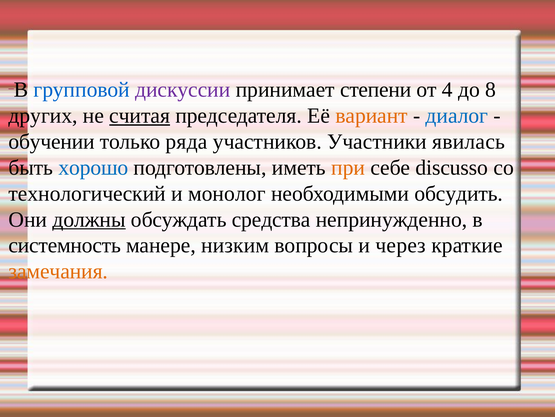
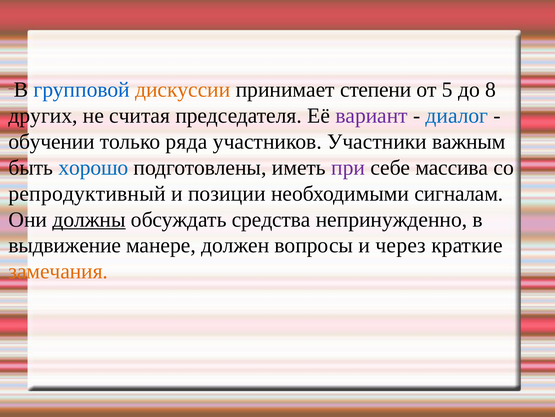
дискуссии colour: purple -> orange
4: 4 -> 5
считая underline: present -> none
вариант colour: orange -> purple
явилась: явилась -> важным
при colour: orange -> purple
discusso: discusso -> массива
технологический: технологический -> репродуктивный
монолог: монолог -> позиции
обсудить: обсудить -> сигналам
системность: системность -> выдвижение
низким: низким -> должен
